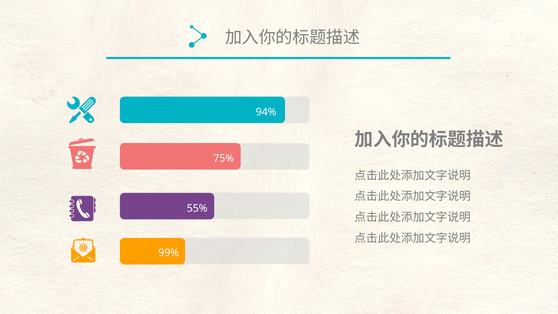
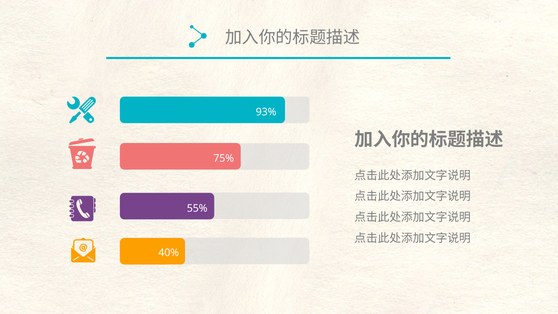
94%: 94% -> 93%
99%: 99% -> 40%
